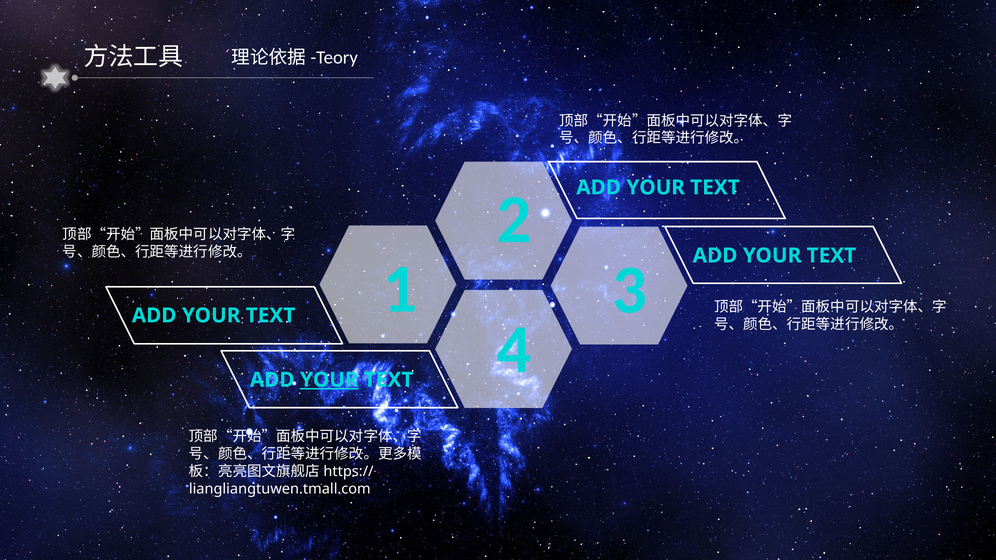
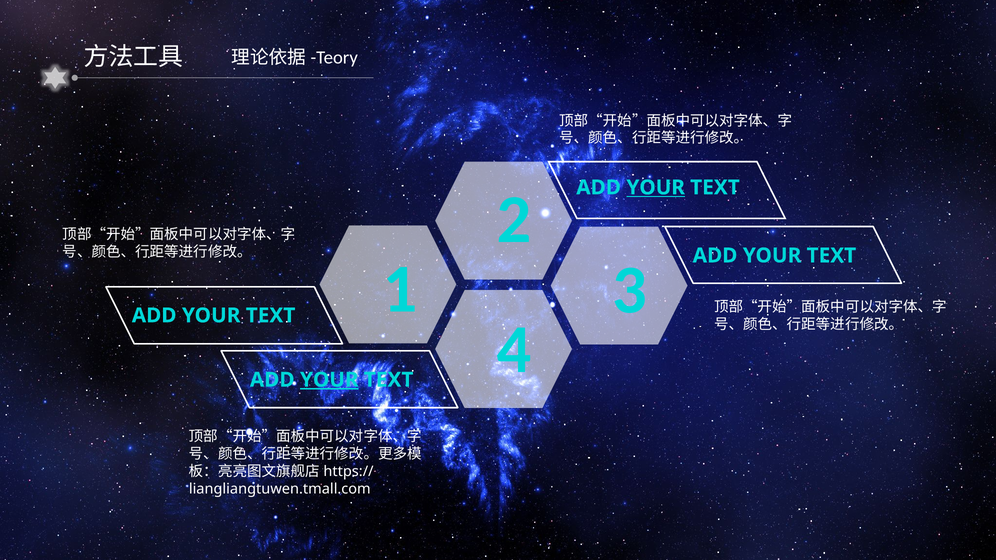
YOUR at (656, 188) underline: none -> present
